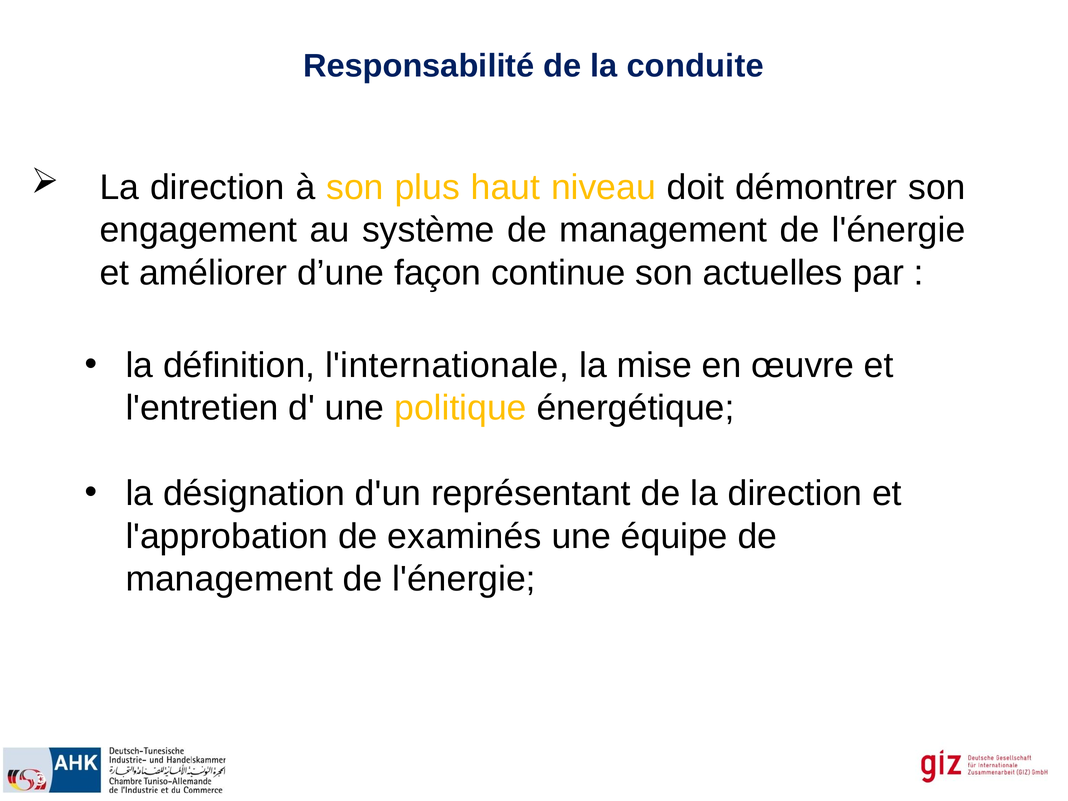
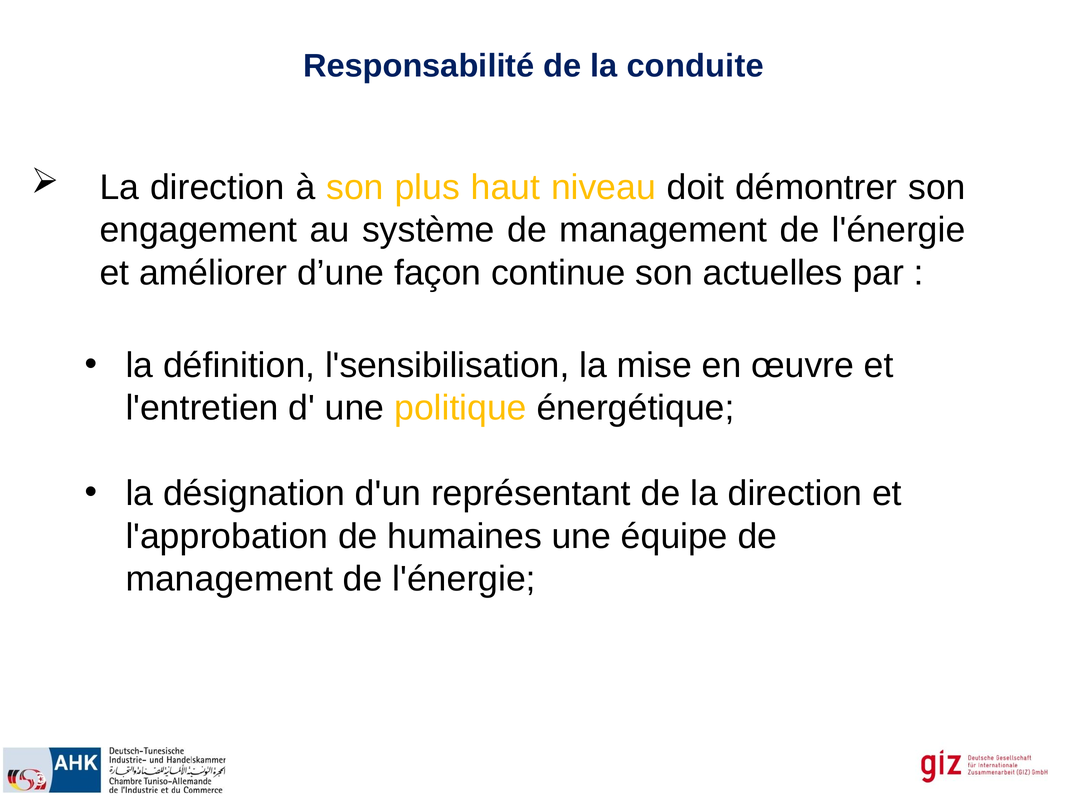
l'internationale: l'internationale -> l'sensibilisation
examinés: examinés -> humaines
